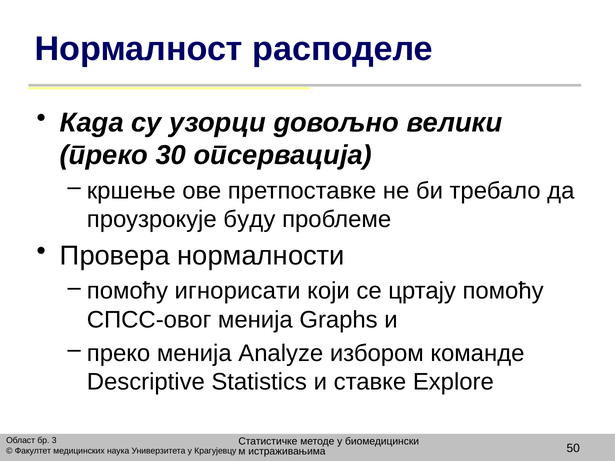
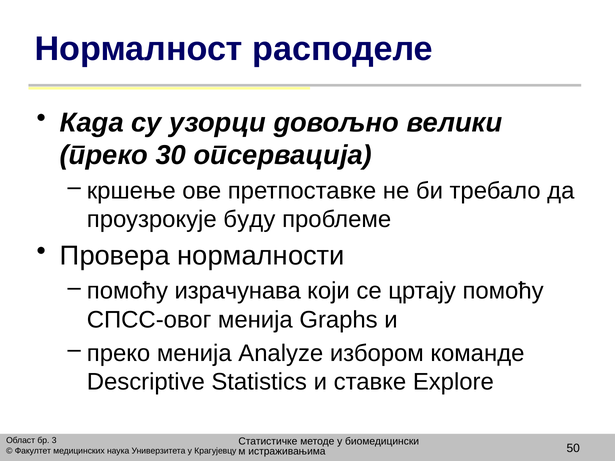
игнорисати: игнорисати -> израчунава
